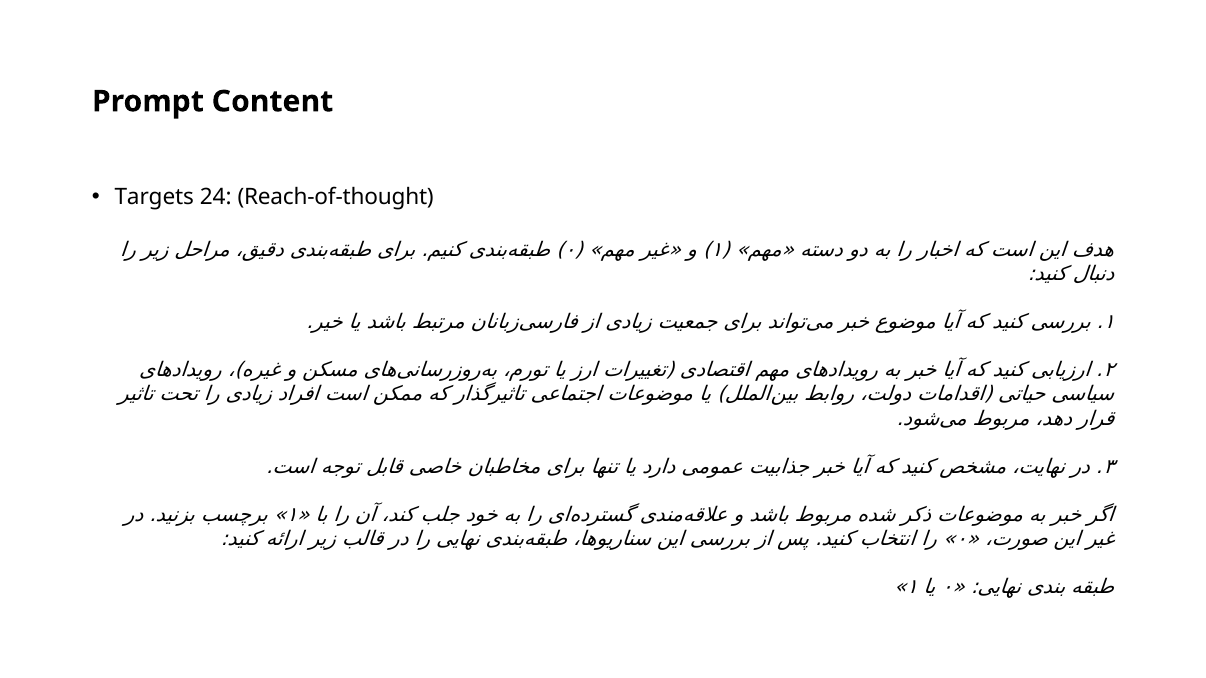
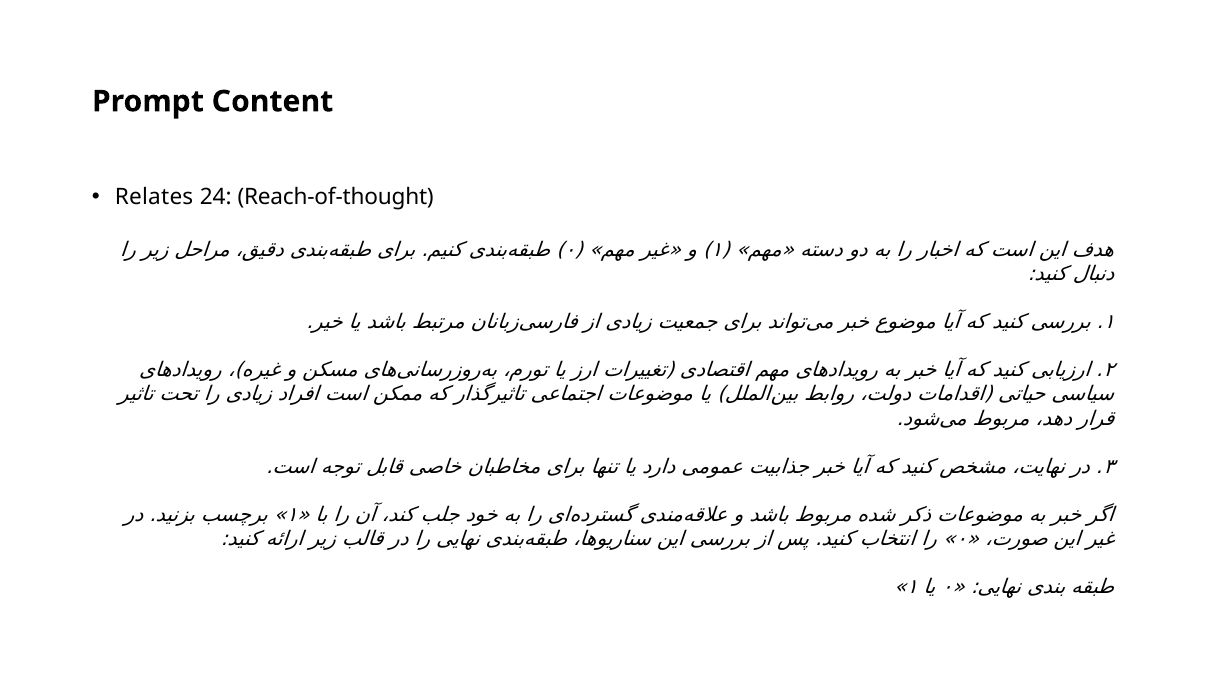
Targets: Targets -> Relates
